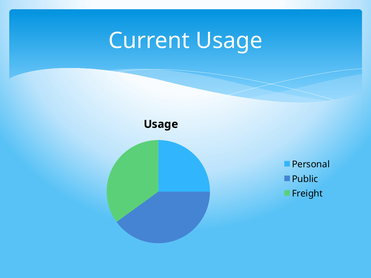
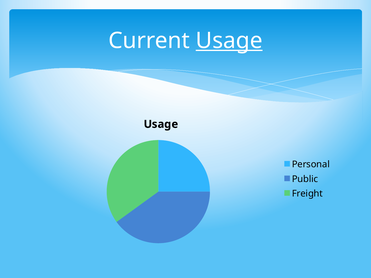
Usage at (229, 41) underline: none -> present
